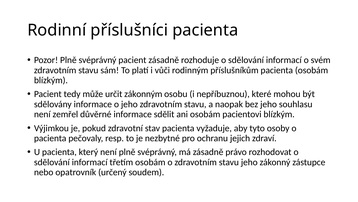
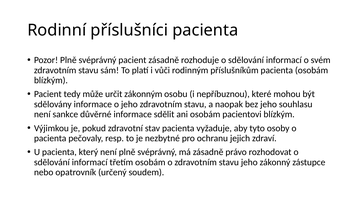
zemřel: zemřel -> sankce
